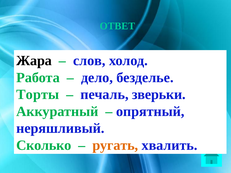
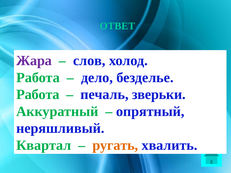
Жара colour: black -> purple
Торты at (38, 95): Торты -> Работа
Сколько: Сколько -> Квартал
